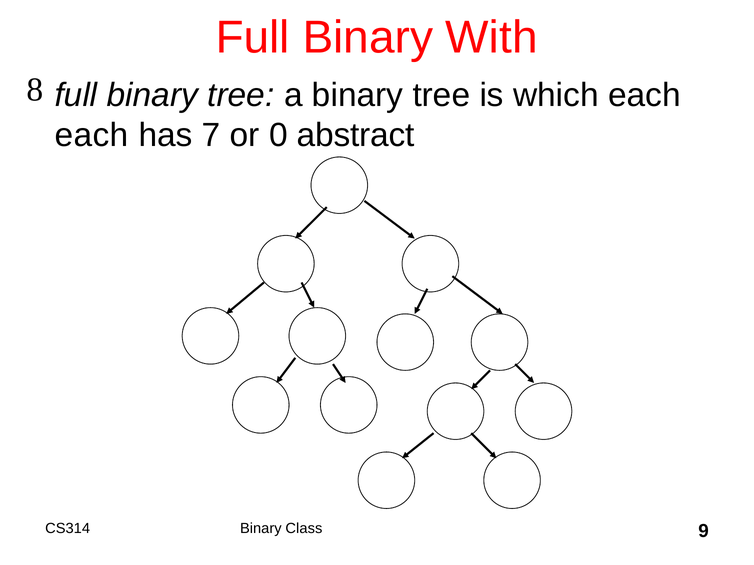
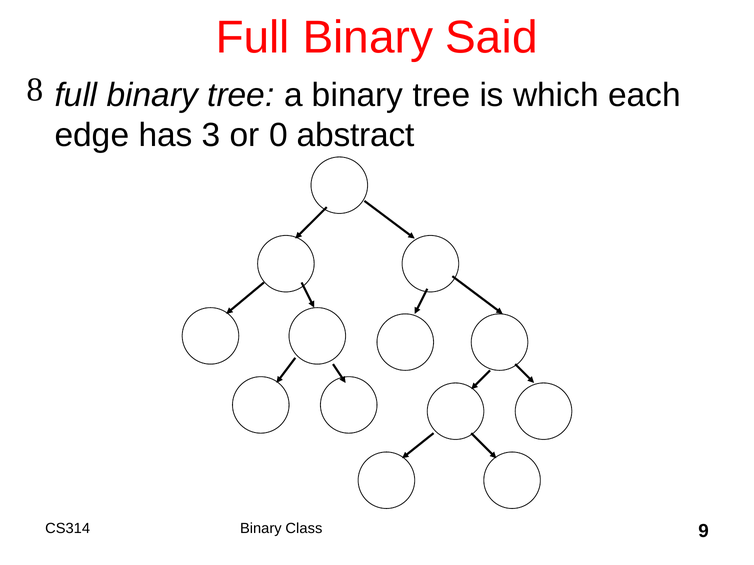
With: With -> Said
each at (92, 136): each -> edge
7: 7 -> 3
